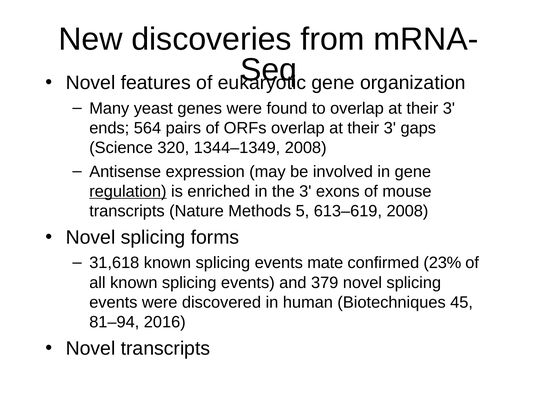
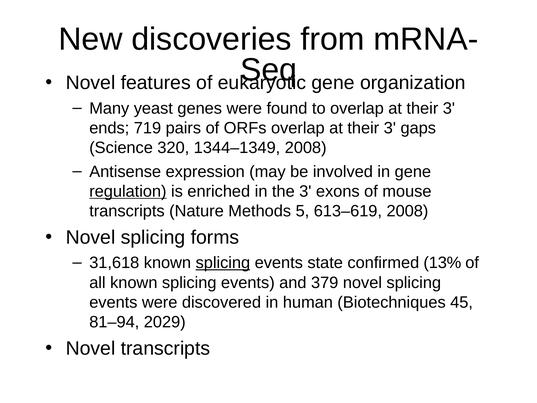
564: 564 -> 719
splicing at (223, 263) underline: none -> present
mate: mate -> state
23%: 23% -> 13%
2016: 2016 -> 2029
